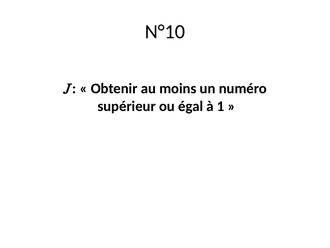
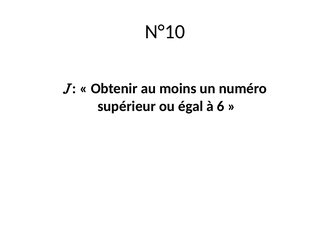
1: 1 -> 6
